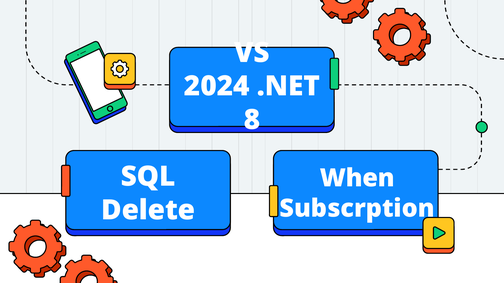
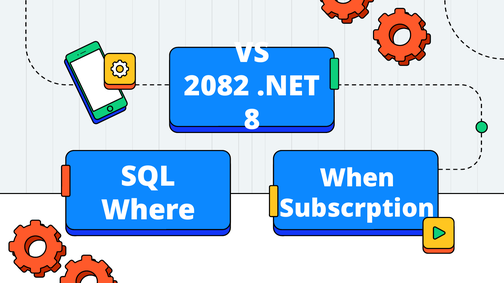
2024: 2024 -> 2082
Delete: Delete -> Where
